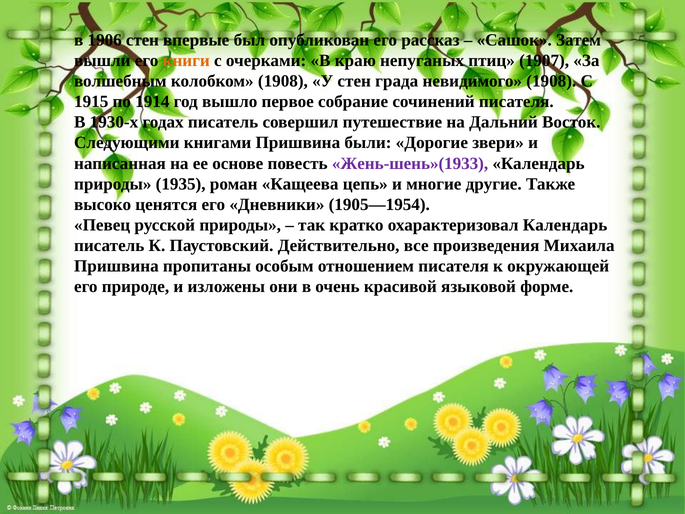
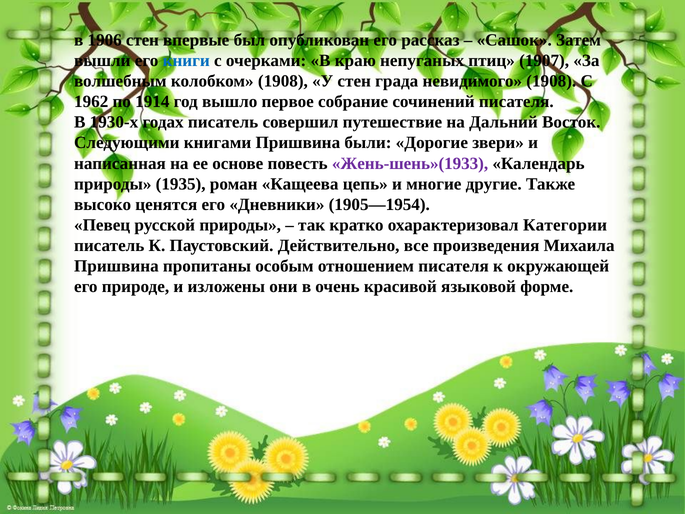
книги colour: orange -> blue
1915: 1915 -> 1962
охарактеризовал Календарь: Календарь -> Категории
